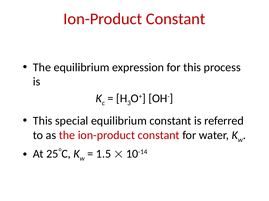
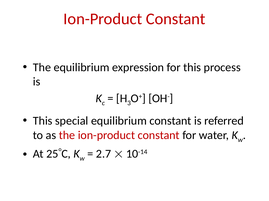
1.5: 1.5 -> 2.7
